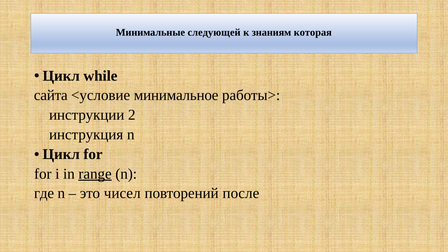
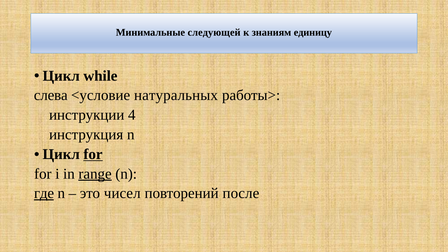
которая: которая -> единицу
сайта: сайта -> слева
минимальное: минимальное -> натуральных
2: 2 -> 4
for at (93, 154) underline: none -> present
где underline: none -> present
